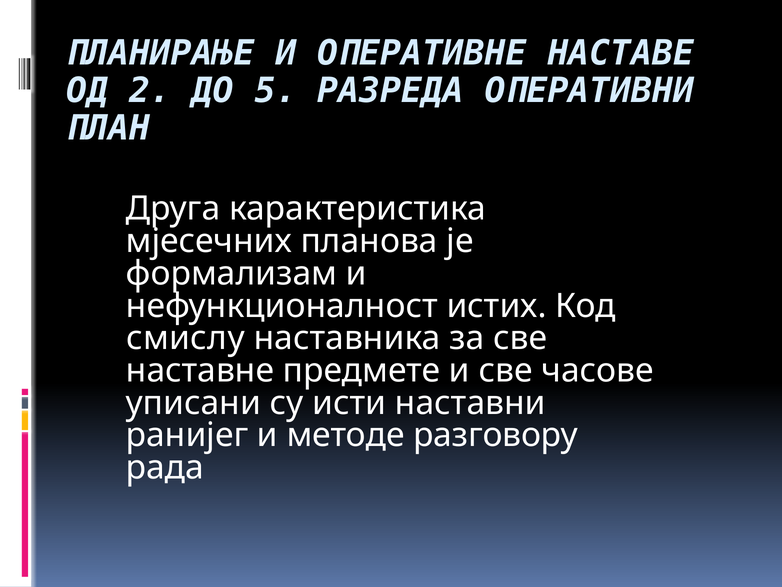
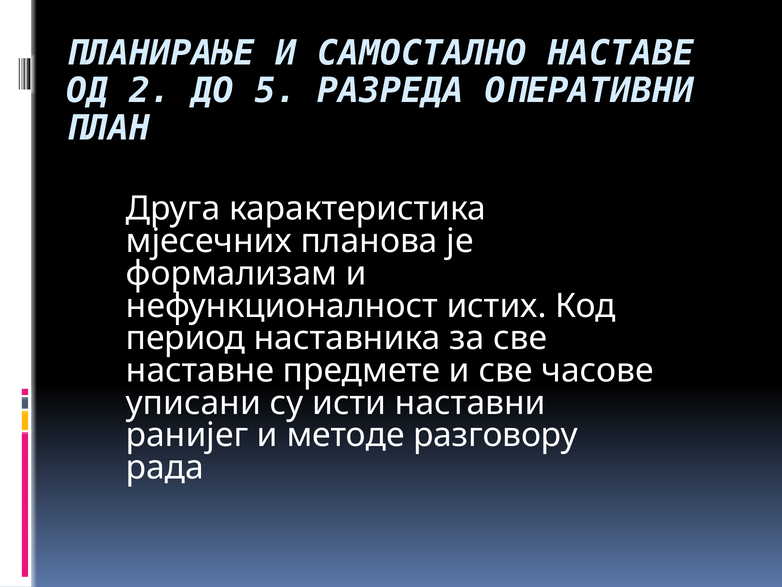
ОПЕРАТИВНЕ: ОПЕРАТИВНЕ -> САМОСТАЛНО
смислу: смислу -> период
